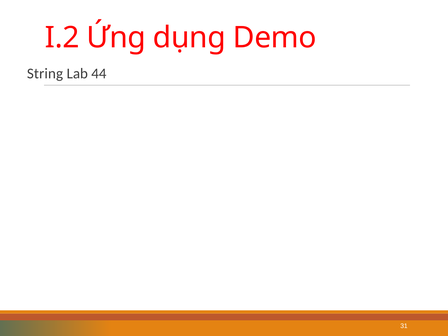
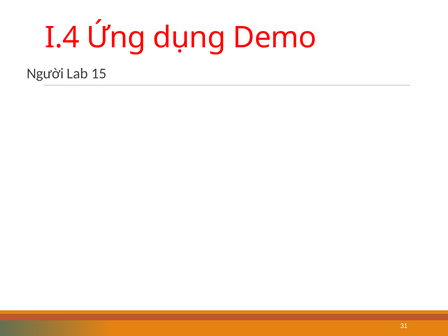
I.2: I.2 -> I.4
String: String -> Người
44: 44 -> 15
